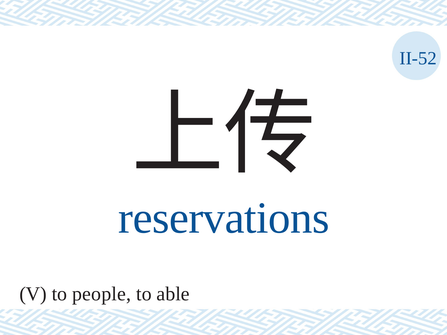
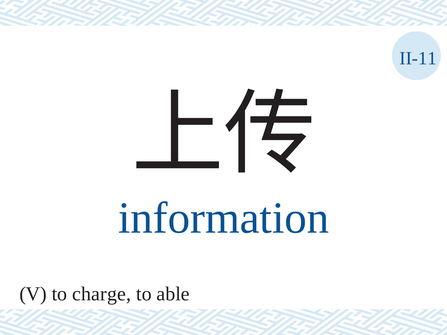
II-52: II-52 -> II-11
reservations: reservations -> information
people: people -> charge
